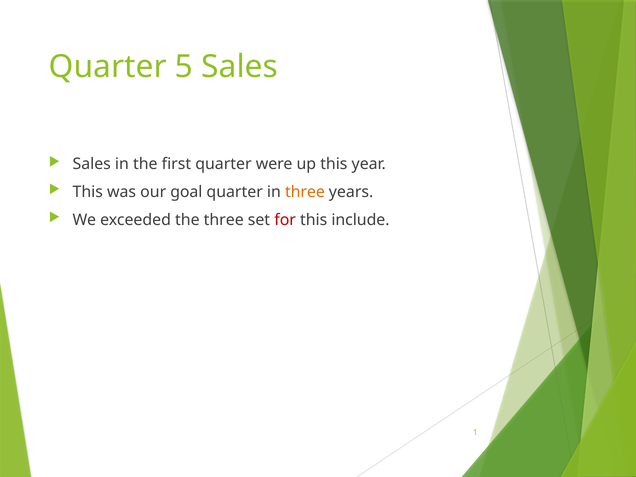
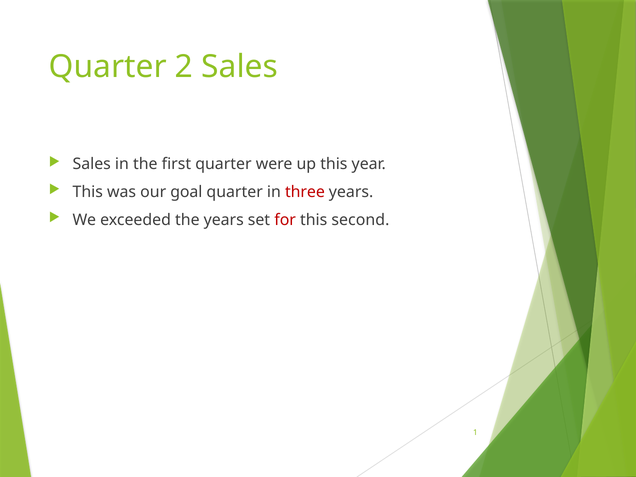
5: 5 -> 2
three at (305, 192) colour: orange -> red
the three: three -> years
include: include -> second
